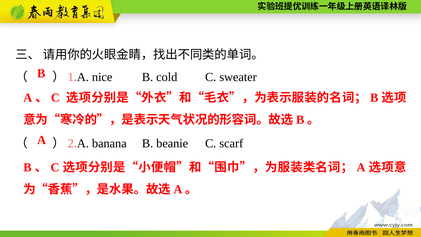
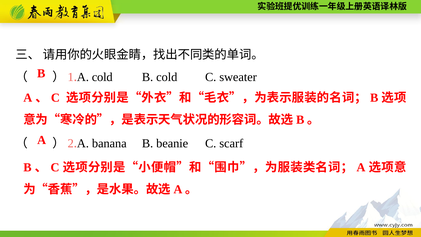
A nice: nice -> cold
